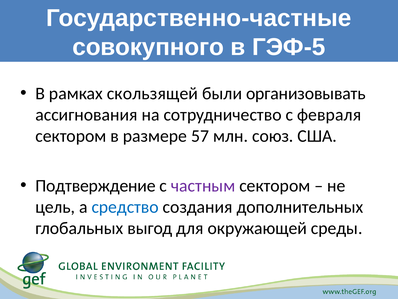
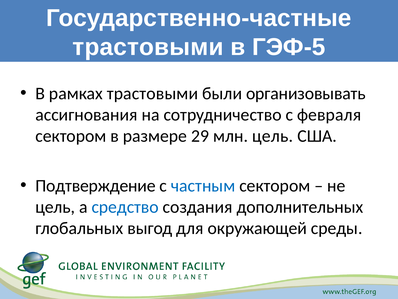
совокупного at (148, 47): совокупного -> трастовыми
рамках скользящей: скользящей -> трастовыми
57: 57 -> 29
млн союз: союз -> цель
частным colour: purple -> blue
